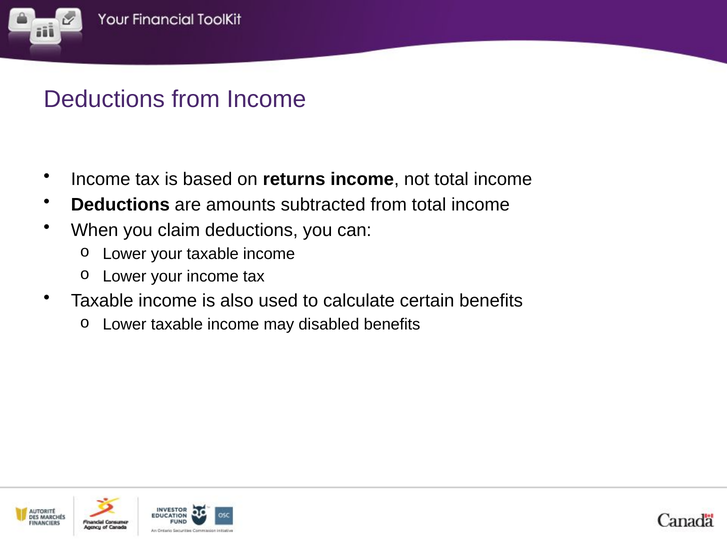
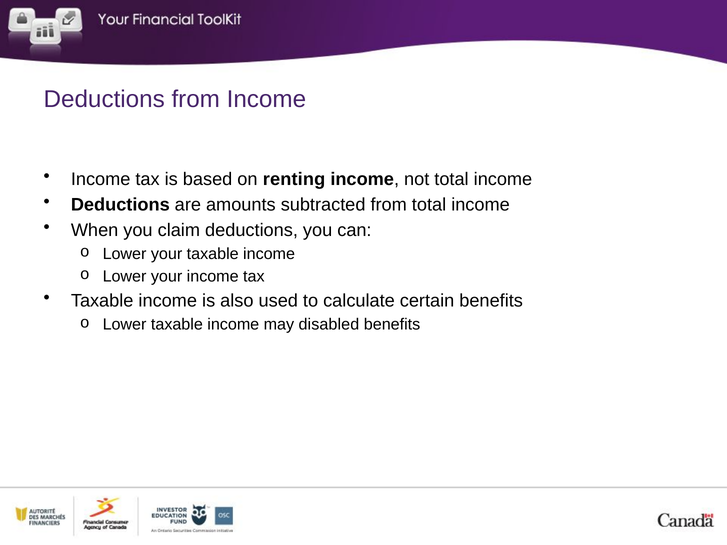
returns: returns -> renting
